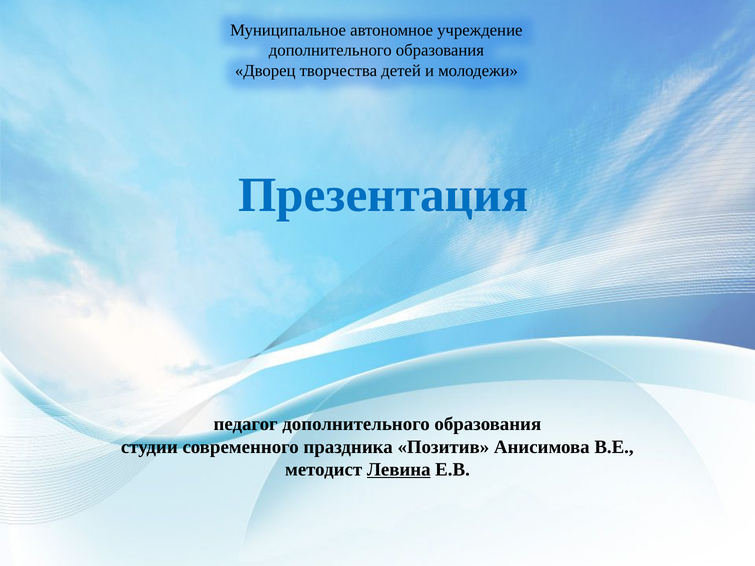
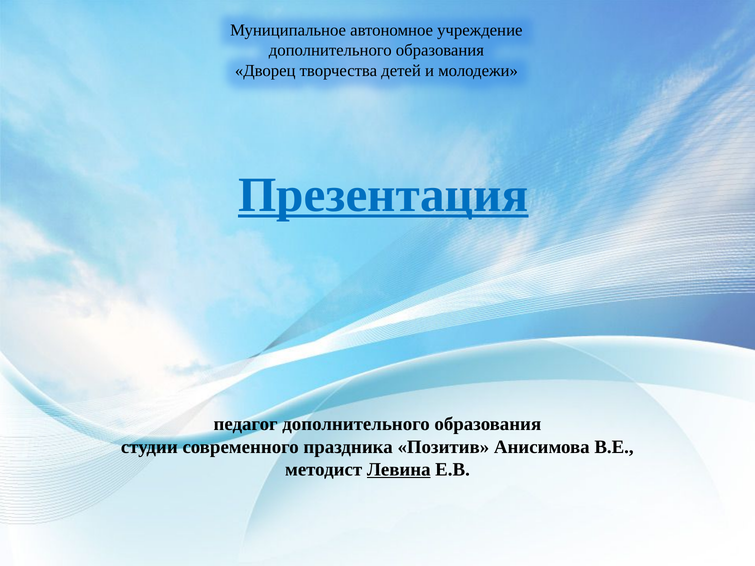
Презентация underline: none -> present
